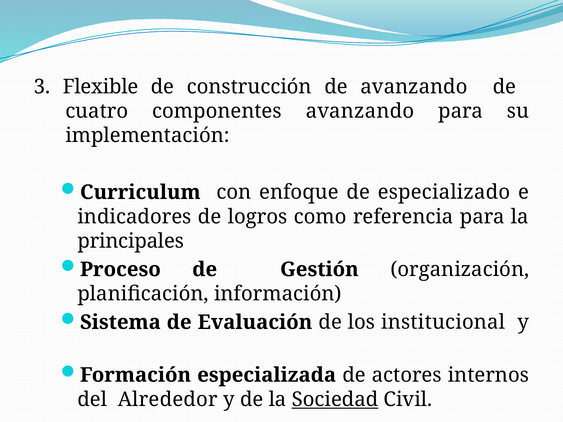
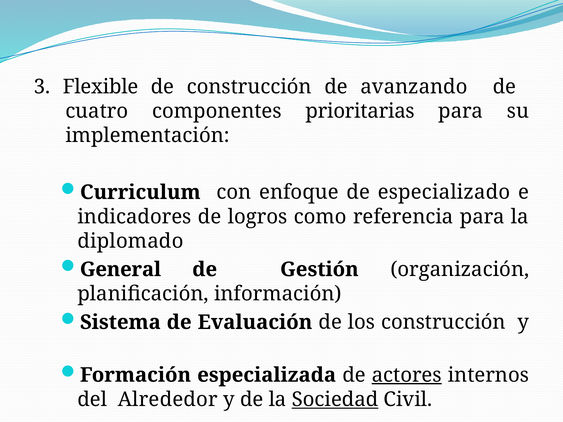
componentes avanzando: avanzando -> prioritarias
principales: principales -> diplomado
Proceso: Proceso -> General
los institucional: institucional -> construcción
actores underline: none -> present
